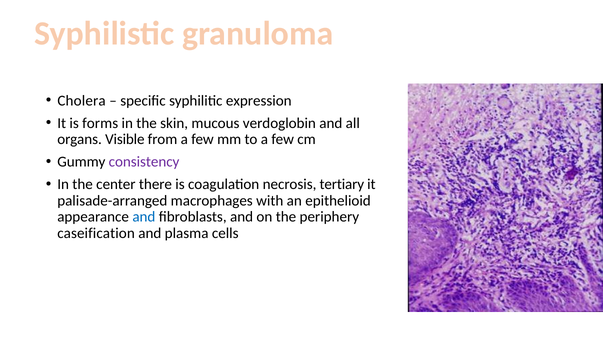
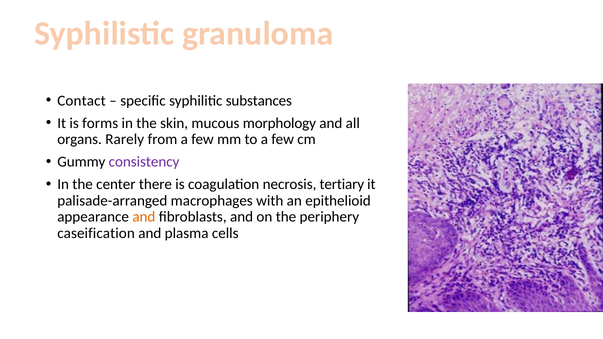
Cholera: Cholera -> Contact
expression: expression -> substances
verdoglobin: verdoglobin -> morphology
Visible: Visible -> Rarely
and at (144, 217) colour: blue -> orange
